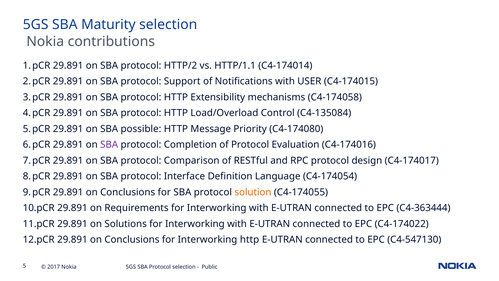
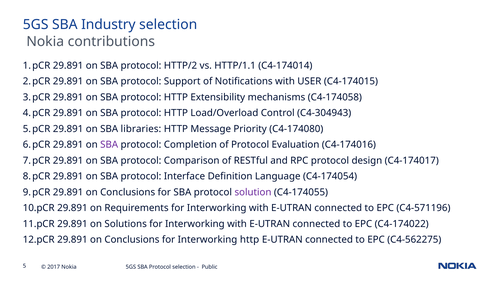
Maturity: Maturity -> Industry
C4-135084: C4-135084 -> C4-304943
possible: possible -> libraries
solution colour: orange -> purple
C4-363444: C4-363444 -> C4-571196
C4-547130: C4-547130 -> C4-562275
